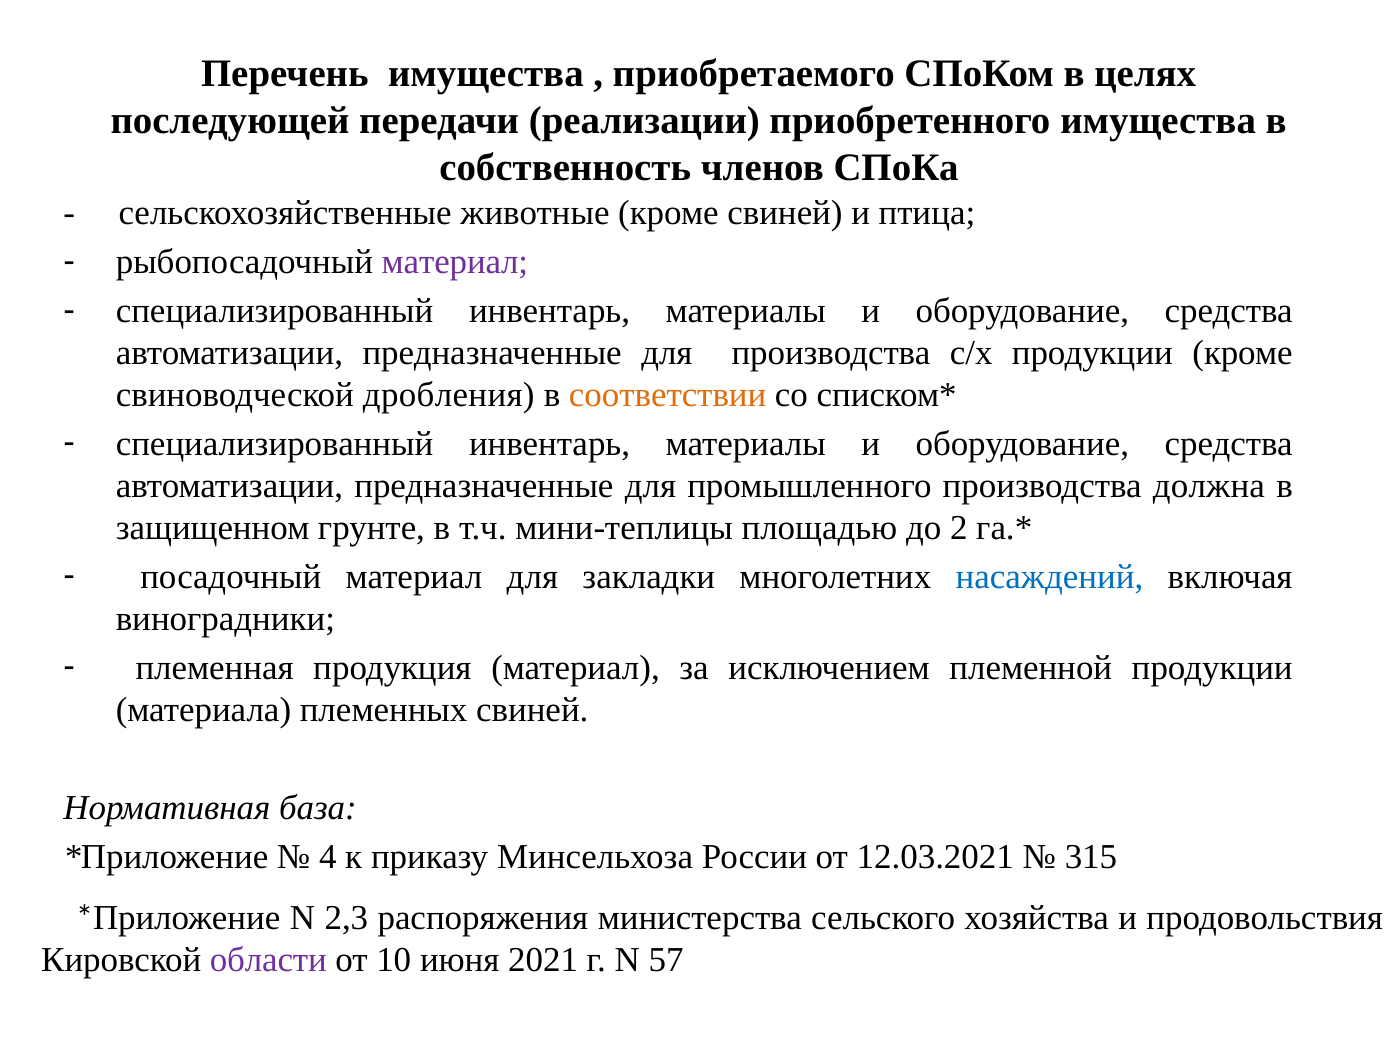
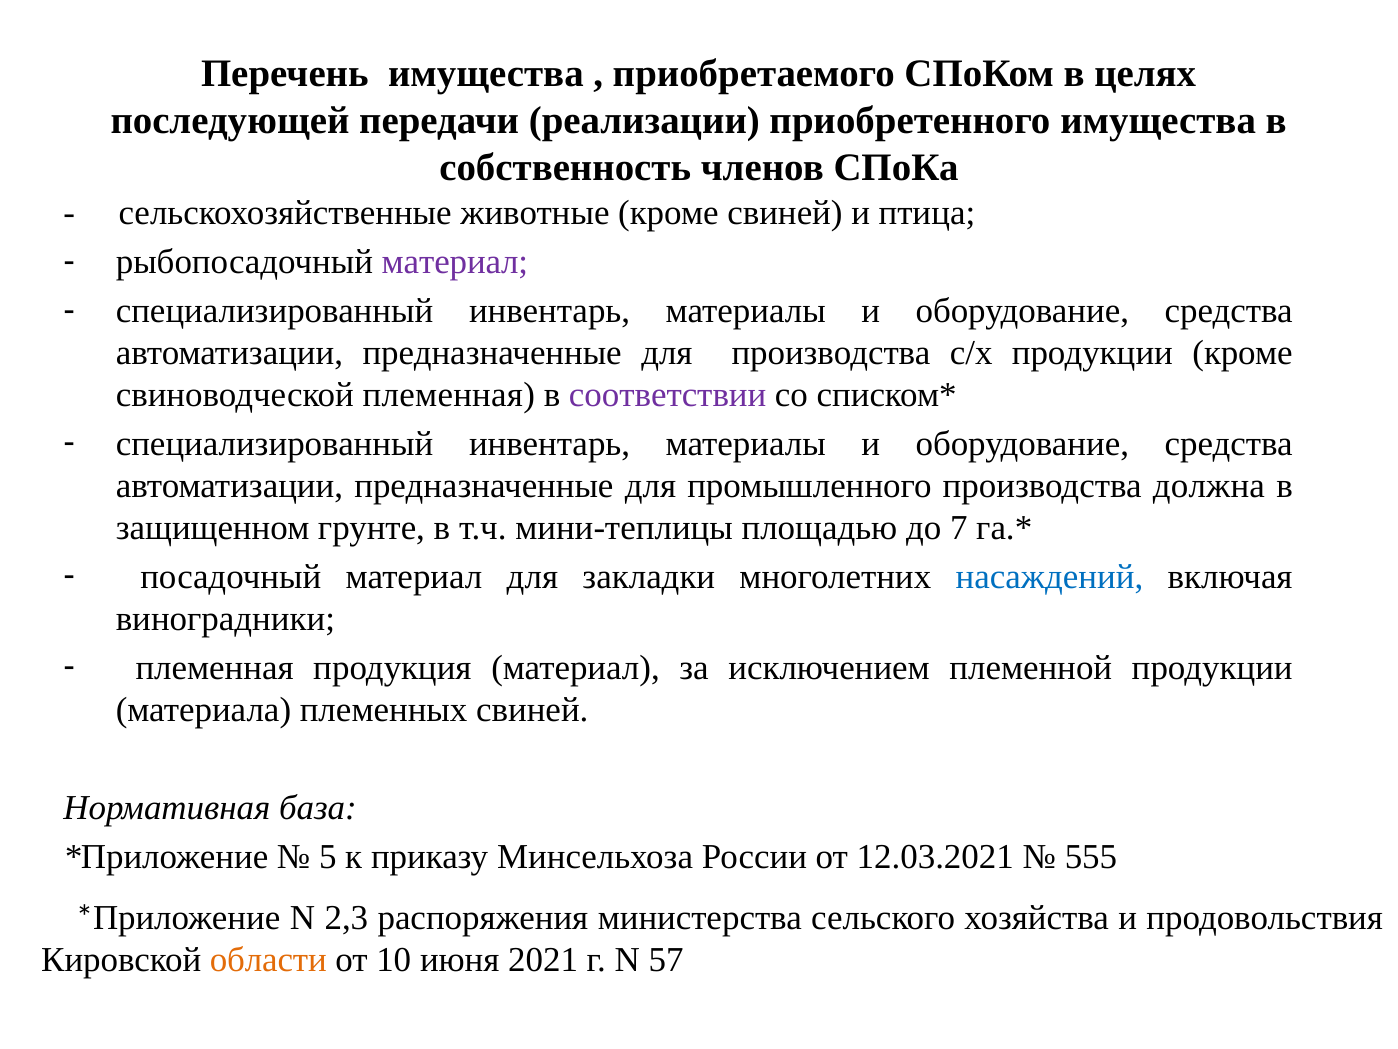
свиноводческой дробления: дробления -> племенная
соответствии colour: orange -> purple
2: 2 -> 7
4: 4 -> 5
315: 315 -> 555
области colour: purple -> orange
